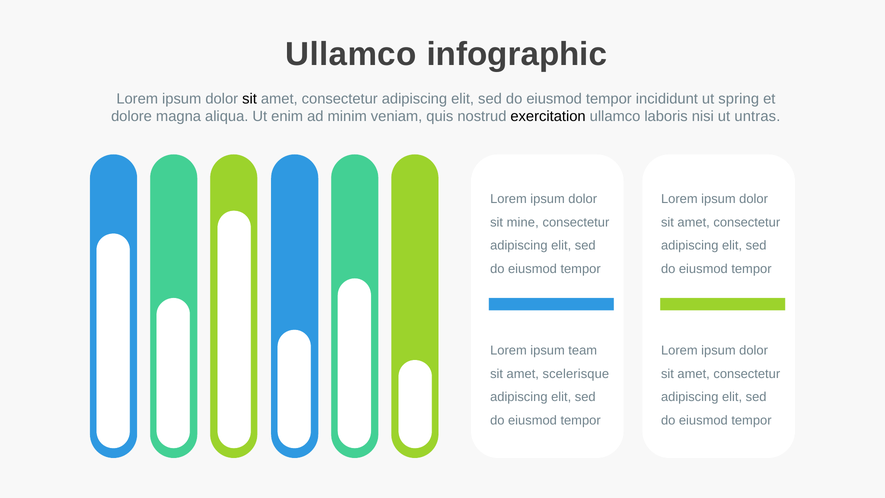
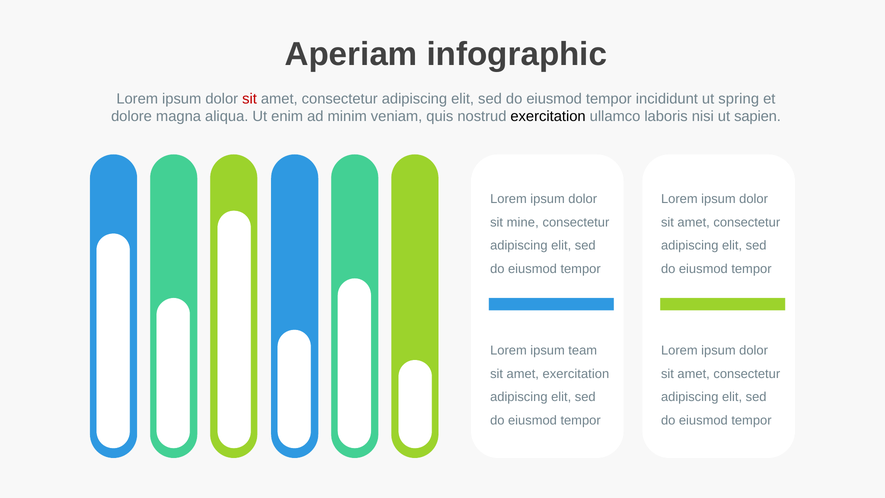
Ullamco at (351, 55): Ullamco -> Aperiam
sit at (250, 99) colour: black -> red
untras: untras -> sapien
amet scelerisque: scelerisque -> exercitation
